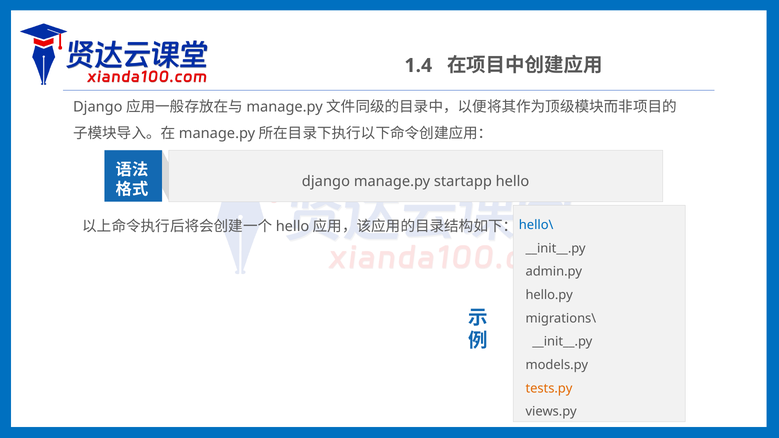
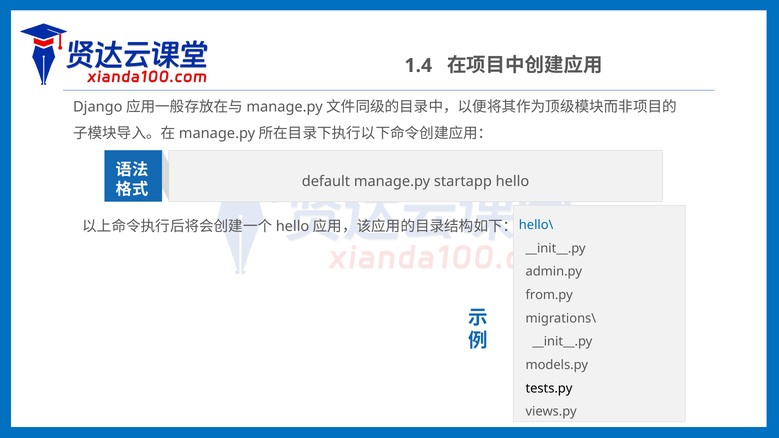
django: django -> default
hello.py: hello.py -> from.py
tests.py colour: orange -> black
